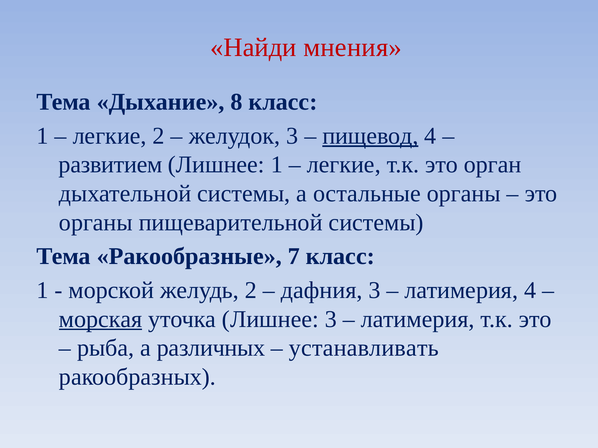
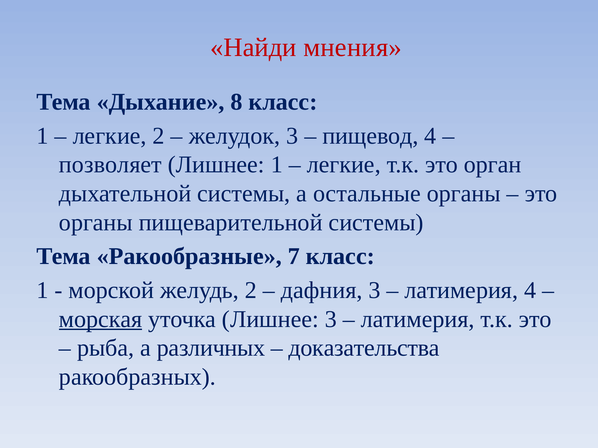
пищевод underline: present -> none
развитием: развитием -> позволяет
устанавливать: устанавливать -> доказательства
